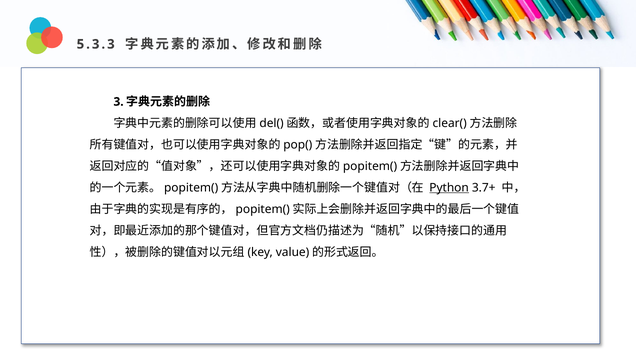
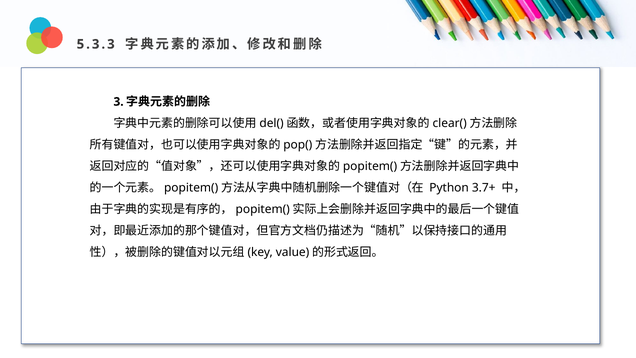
Python underline: present -> none
